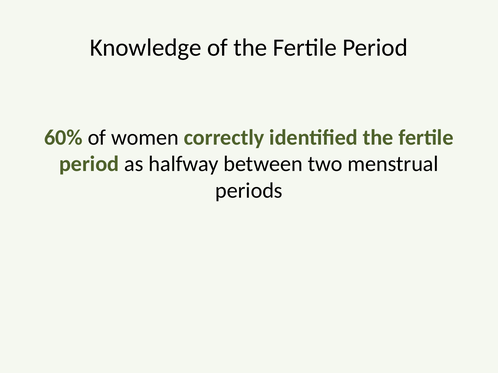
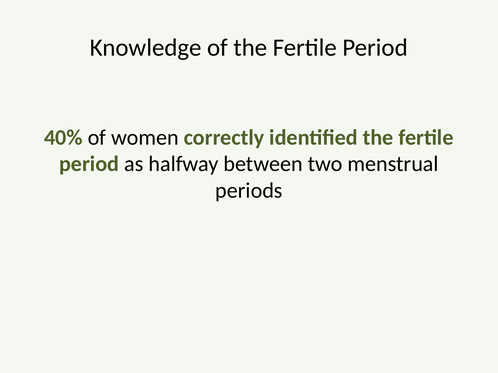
60%: 60% -> 40%
